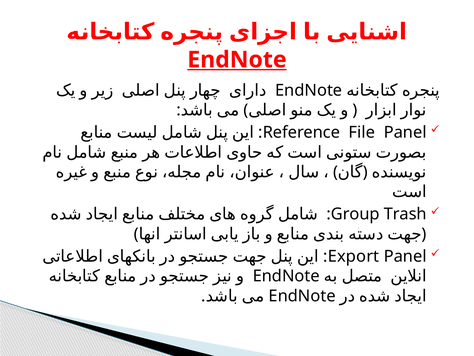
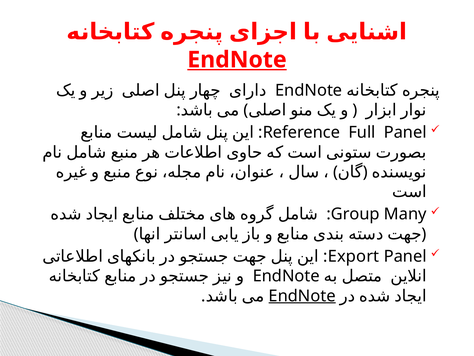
File: File -> Full
Trash: Trash -> Many
EndNote at (302, 295) underline: none -> present
